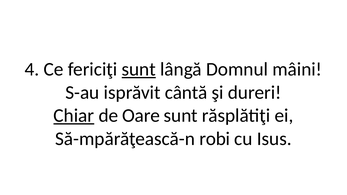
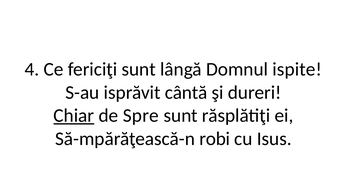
sunt at (139, 69) underline: present -> none
mâini: mâini -> ispite
Oare: Oare -> Spre
